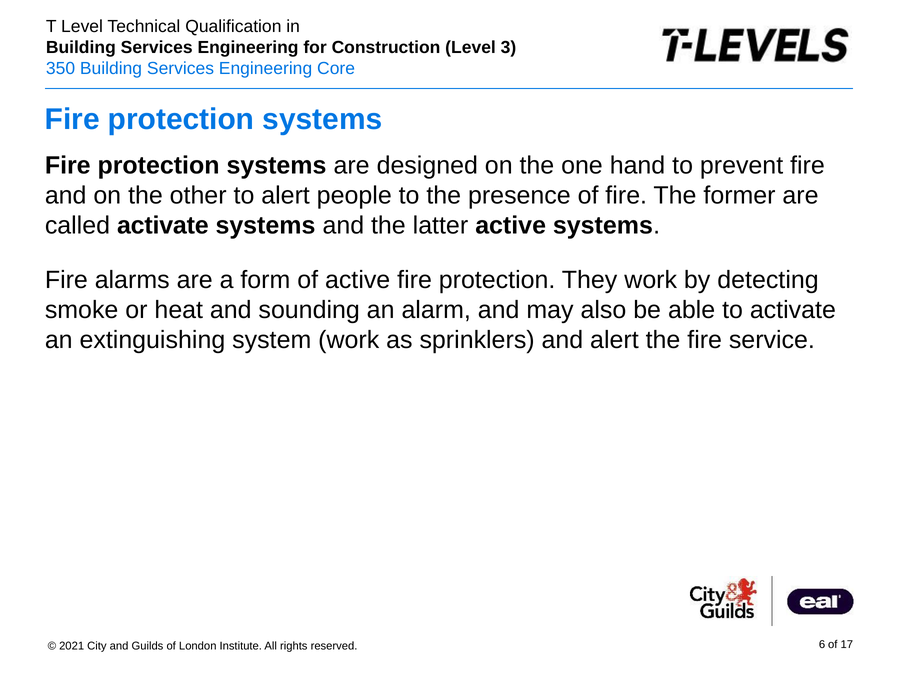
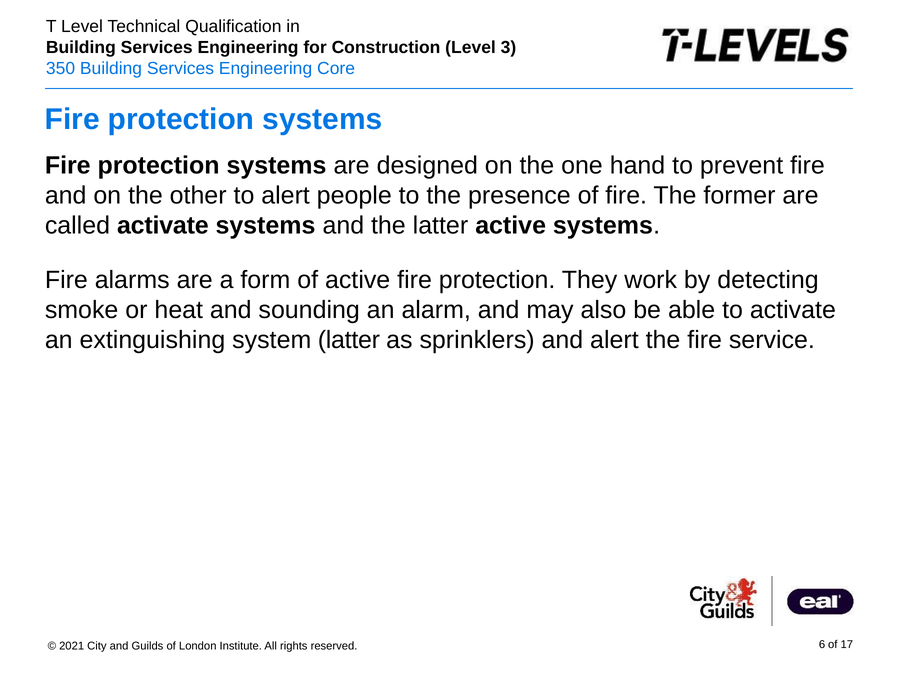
system work: work -> latter
